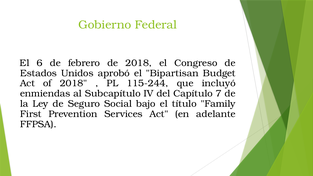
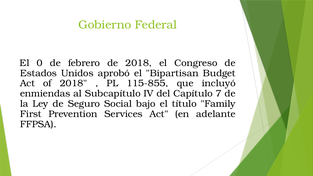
6: 6 -> 0
115-244: 115-244 -> 115-855
